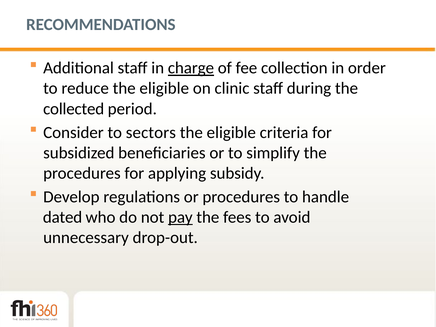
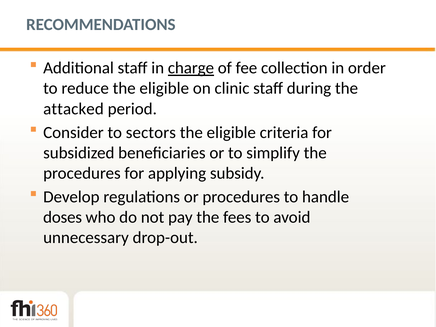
collected: collected -> attacked
dated: dated -> doses
pay underline: present -> none
